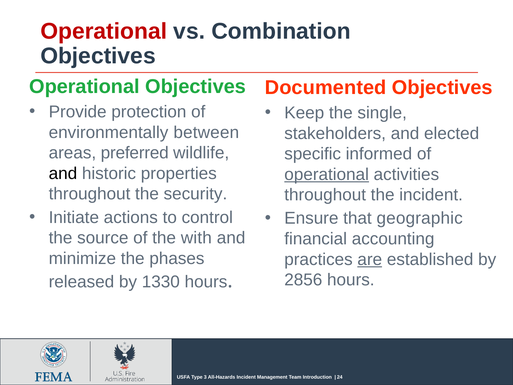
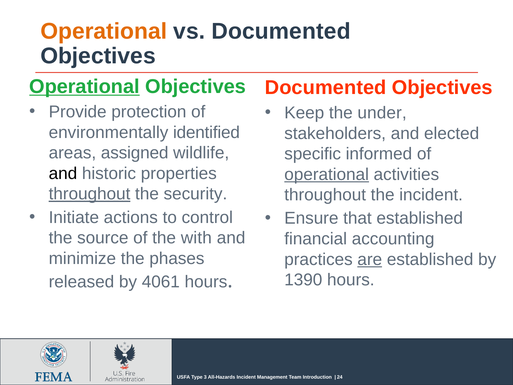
Operational at (104, 31) colour: red -> orange
vs Combination: Combination -> Documented
Operational at (84, 87) underline: none -> present
single: single -> under
between: between -> identified
preferred: preferred -> assigned
throughout at (90, 194) underline: none -> present
that geographic: geographic -> established
2856: 2856 -> 1390
1330: 1330 -> 4061
